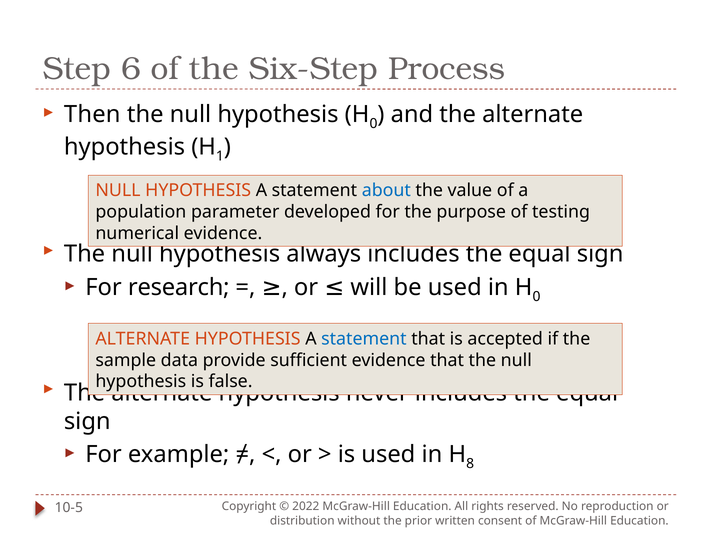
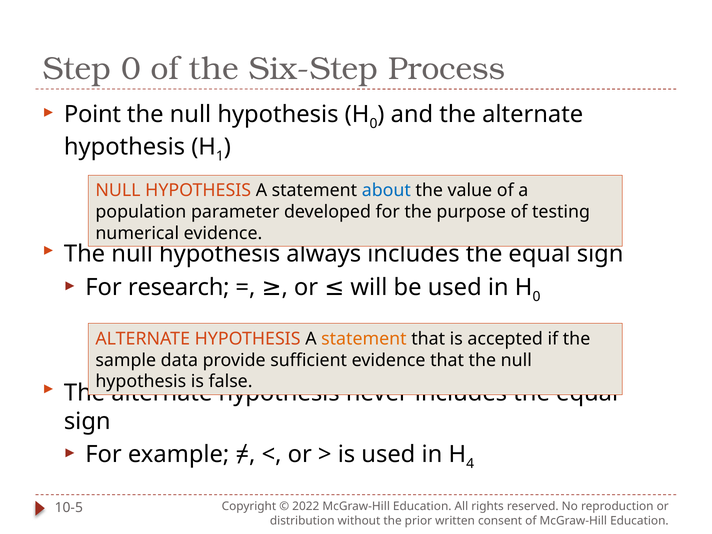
Step 6: 6 -> 0
Then: Then -> Point
statement at (364, 339) colour: blue -> orange
8: 8 -> 4
